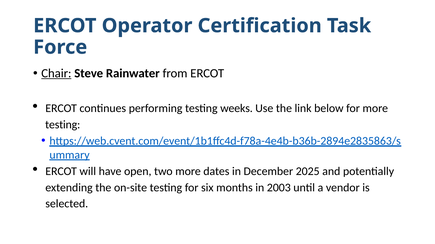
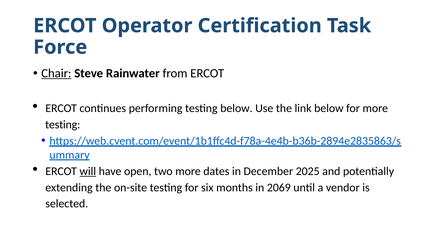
testing weeks: weeks -> below
will underline: none -> present
2003: 2003 -> 2069
